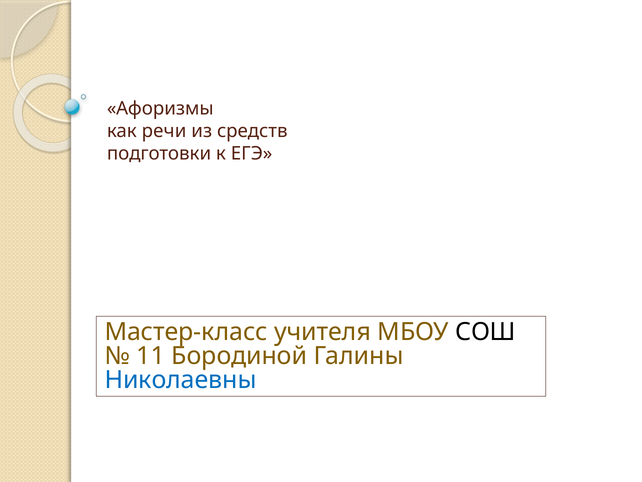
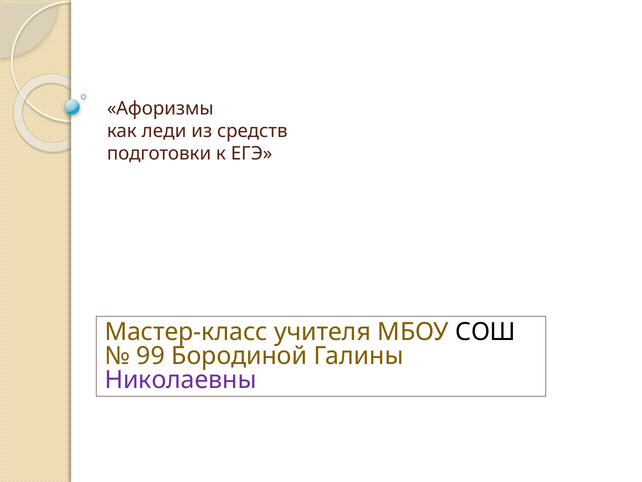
речи: речи -> леди
11: 11 -> 99
Николаевны colour: blue -> purple
